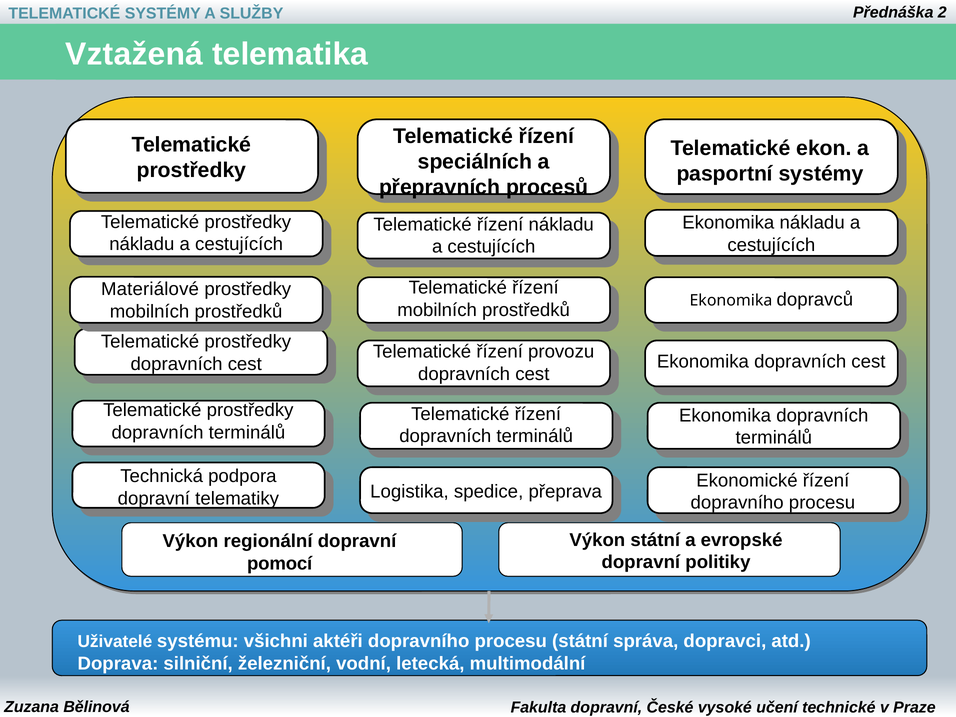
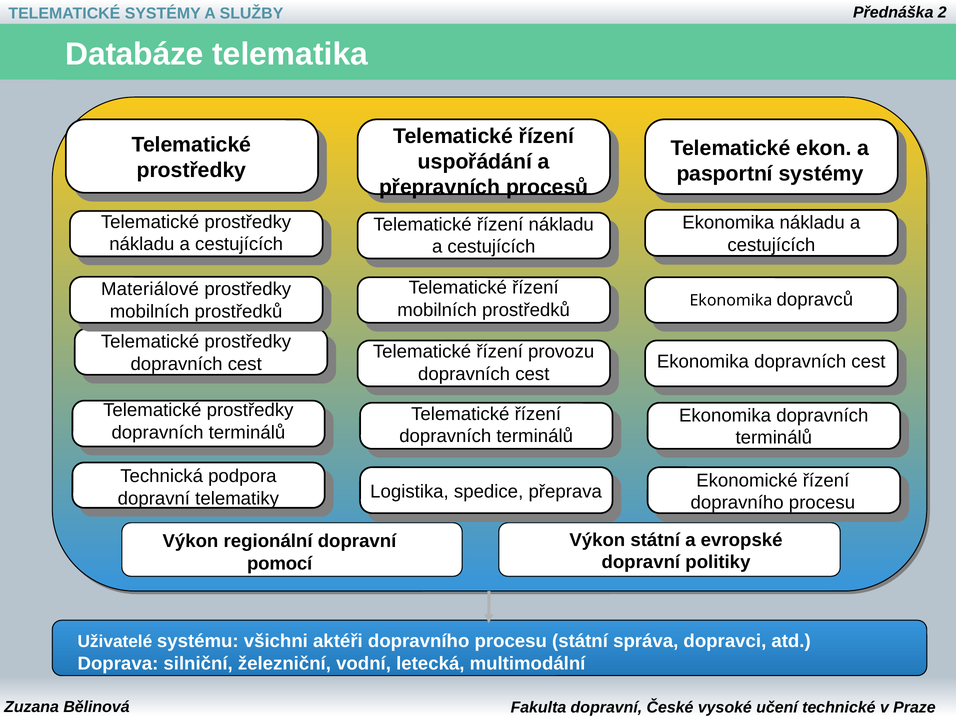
Vztažená: Vztažená -> Databáze
speciálních: speciálních -> uspořádání
